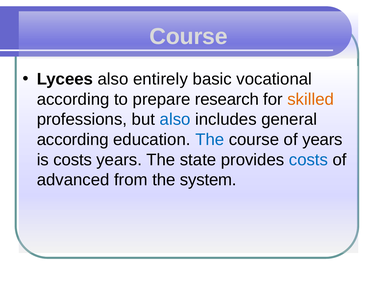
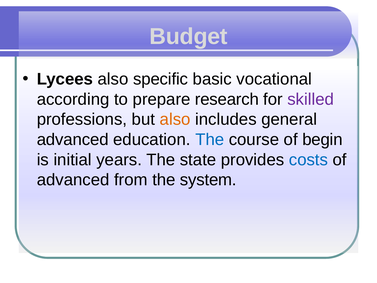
Course at (189, 36): Course -> Budget
entirely: entirely -> specific
skilled colour: orange -> purple
also at (175, 119) colour: blue -> orange
according at (73, 139): according -> advanced
of years: years -> begin
is costs: costs -> initial
